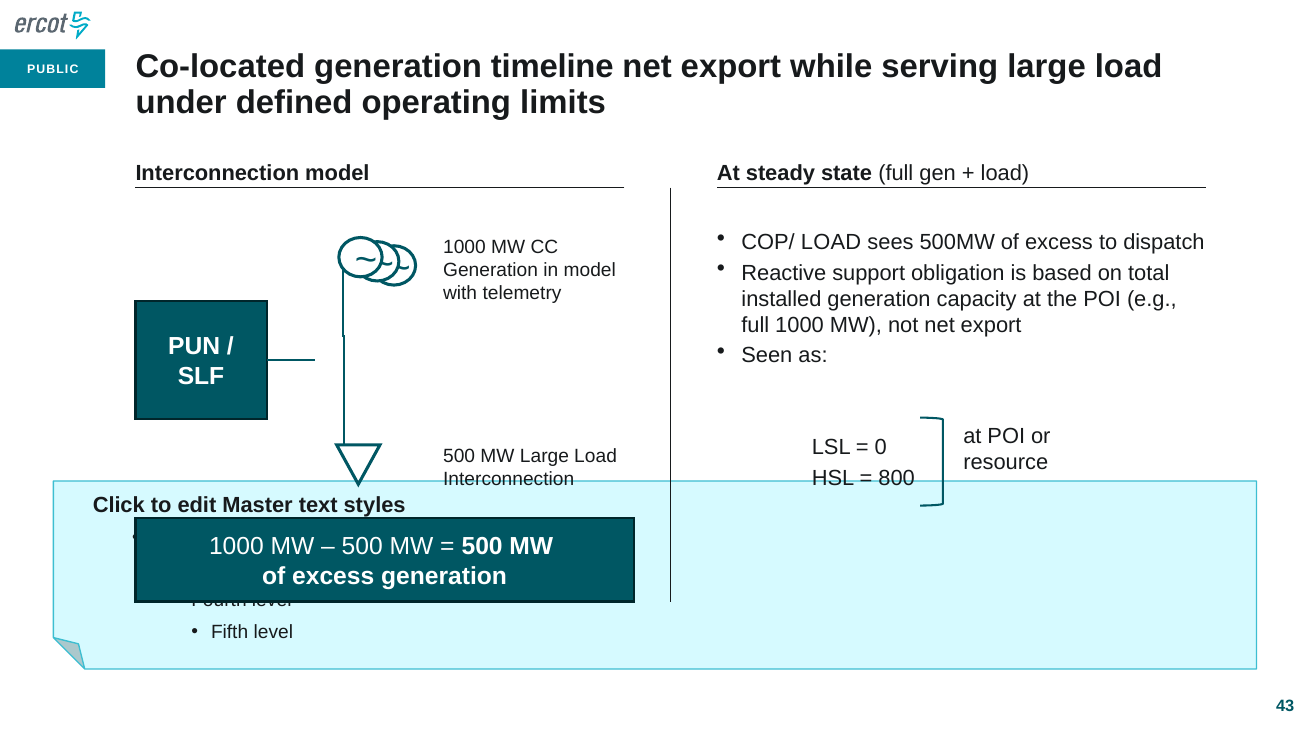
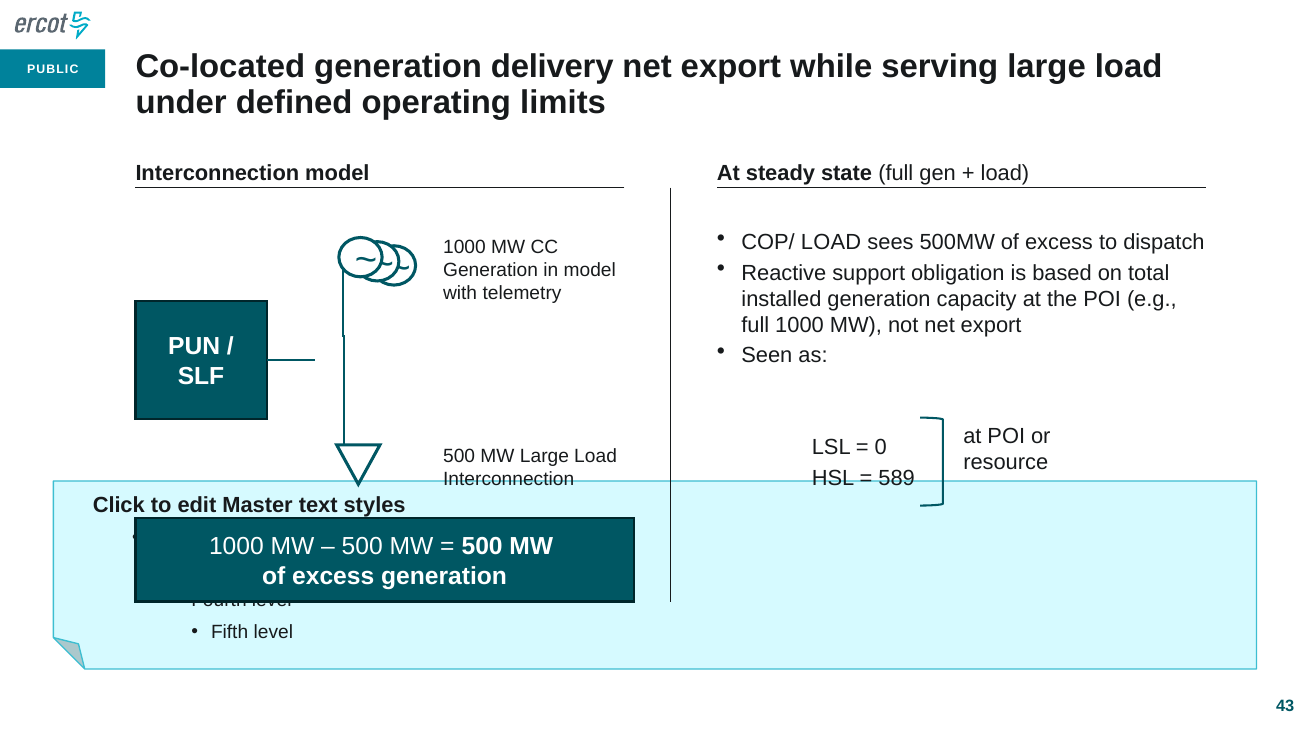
timeline: timeline -> delivery
800: 800 -> 589
